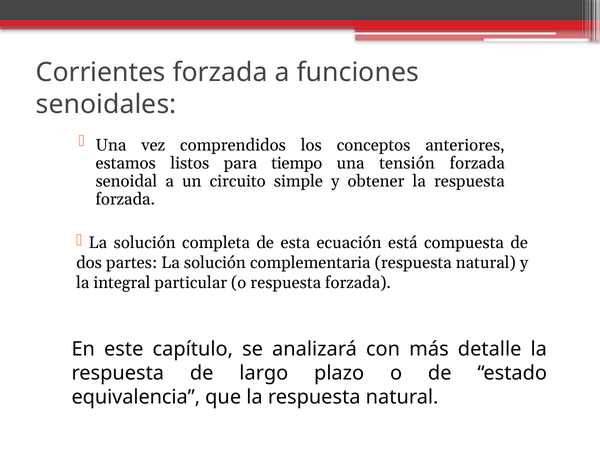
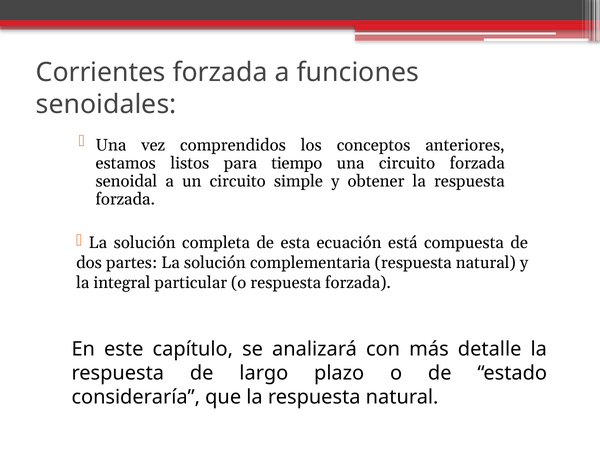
una tensión: tensión -> circuito
equivalencia: equivalencia -> consideraría
